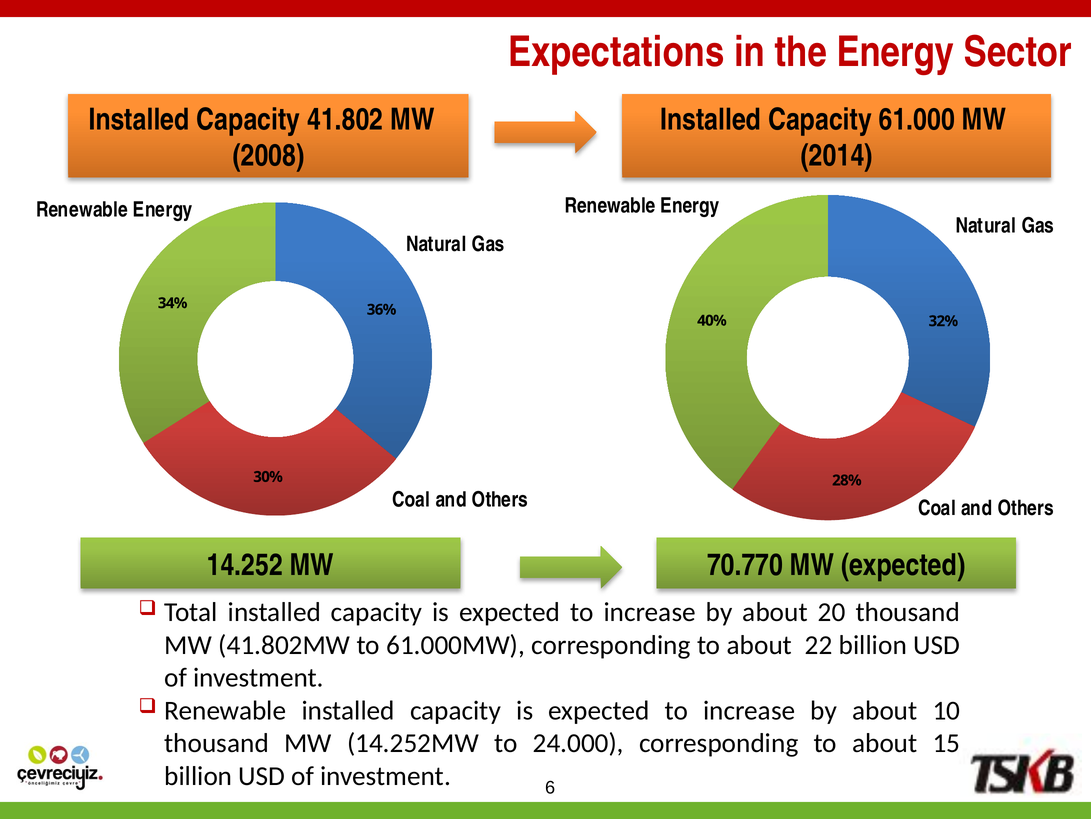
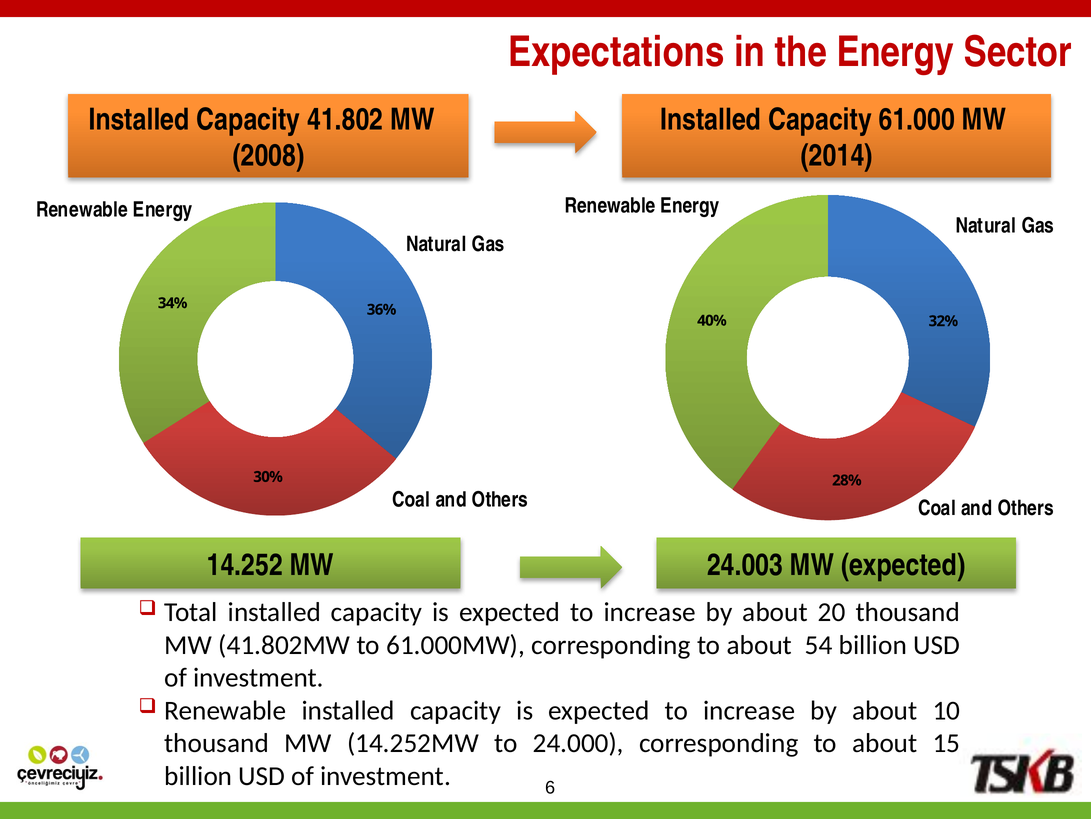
70.770: 70.770 -> 24.003
22: 22 -> 54
